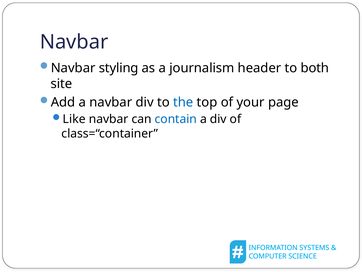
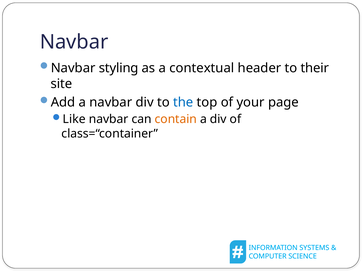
journalism: journalism -> contextual
both: both -> their
contain colour: blue -> orange
